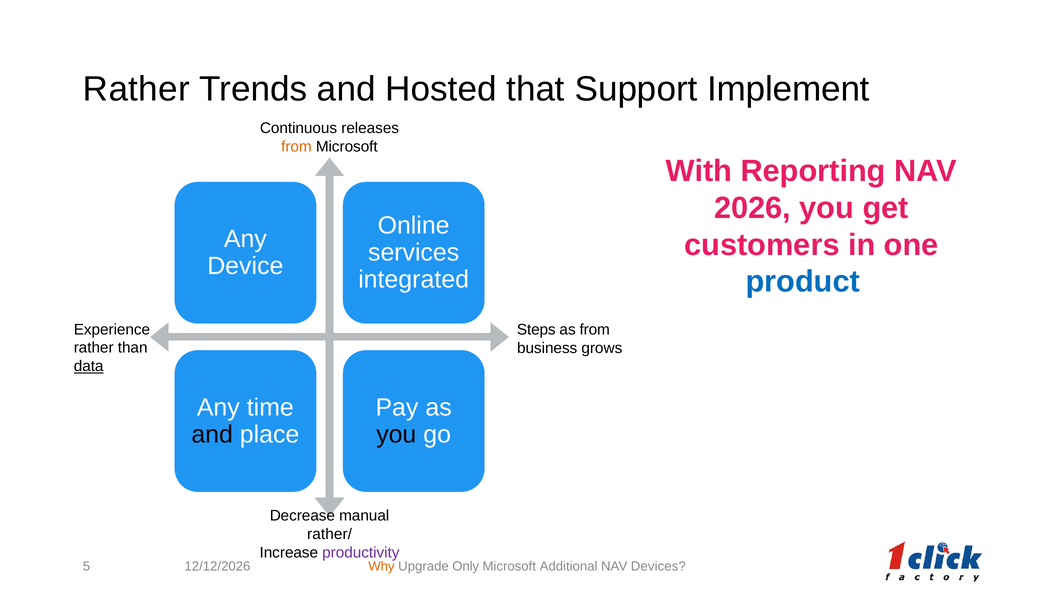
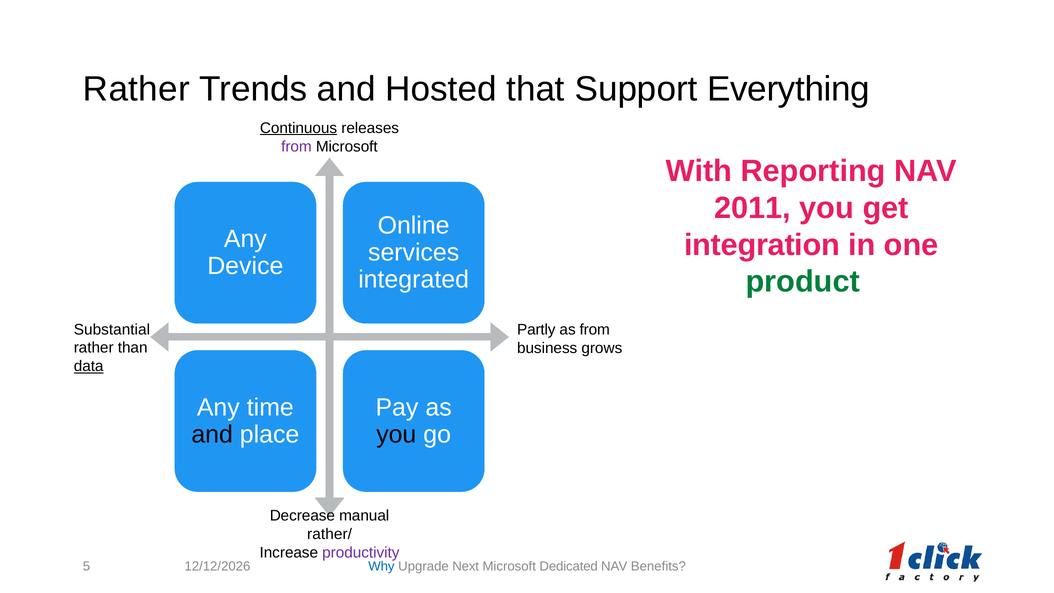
Implement: Implement -> Everything
Continuous underline: none -> present
from at (296, 146) colour: orange -> purple
2026: 2026 -> 2011
customers: customers -> integration
product colour: blue -> green
Experience: Experience -> Substantial
Steps: Steps -> Partly
Why colour: orange -> blue
Only: Only -> Next
Additional: Additional -> Dedicated
Devices: Devices -> Benefits
